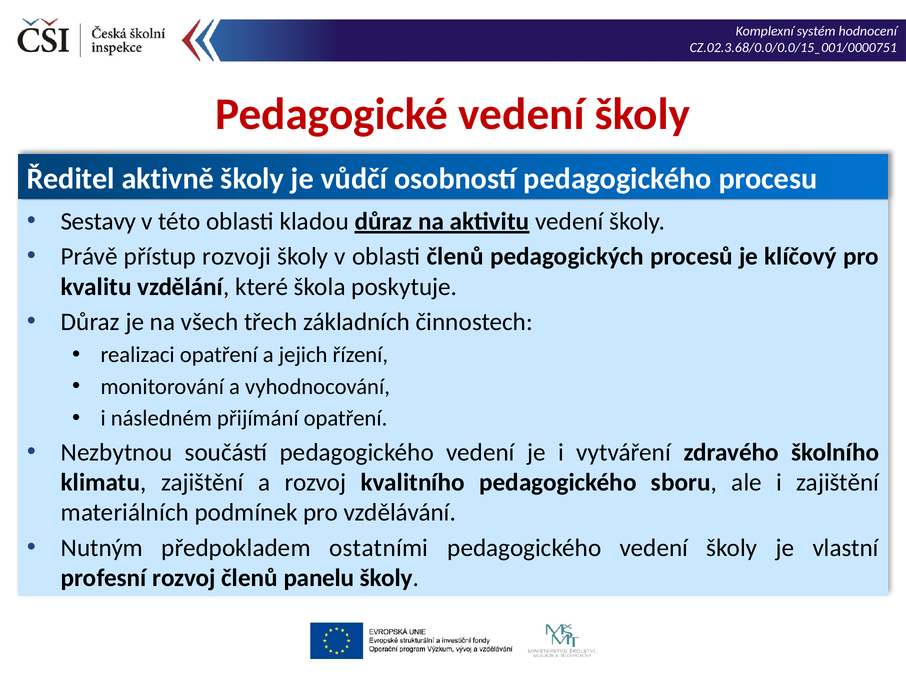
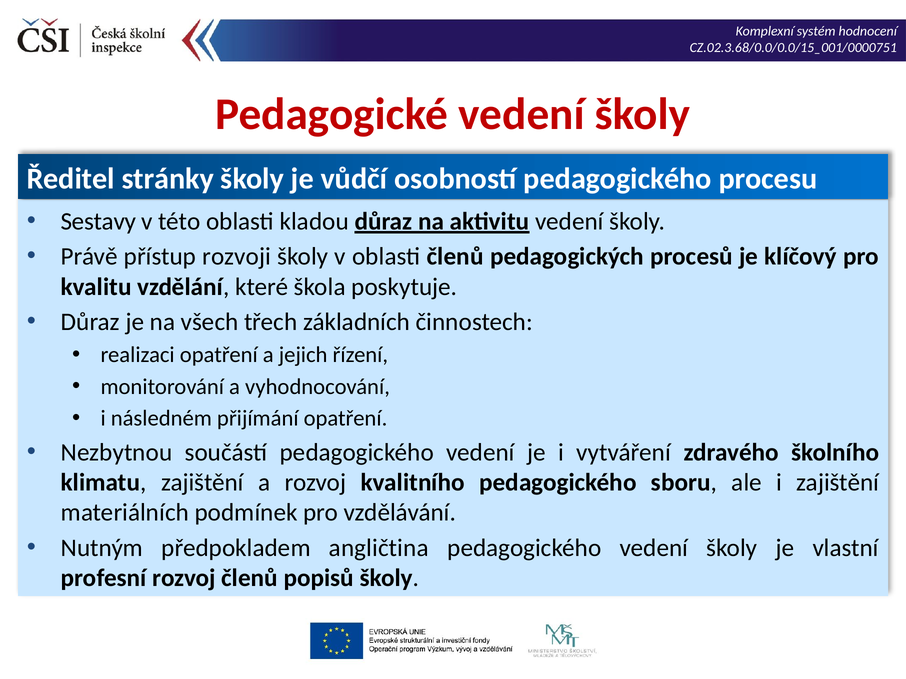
aktivně: aktivně -> stránky
ostatními: ostatními -> angličtina
panelu: panelu -> popisů
